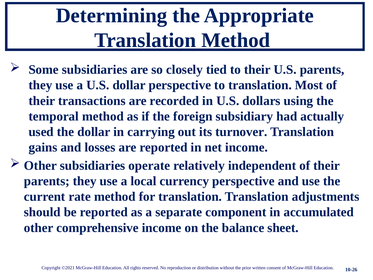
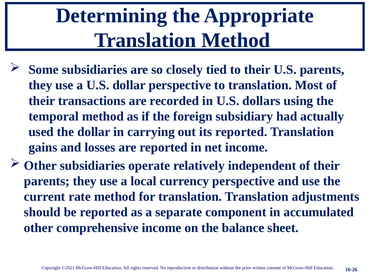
its turnover: turnover -> reported
